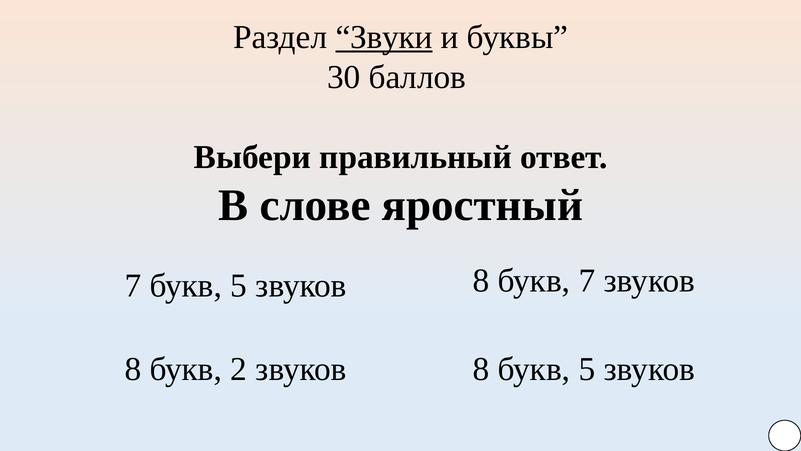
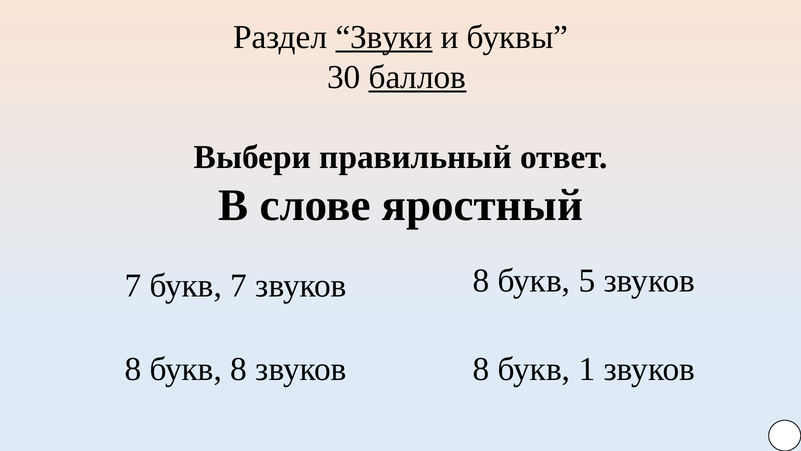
баллов underline: none -> present
букв 7: 7 -> 5
7 букв 5: 5 -> 7
букв 2: 2 -> 8
8 букв 5: 5 -> 1
